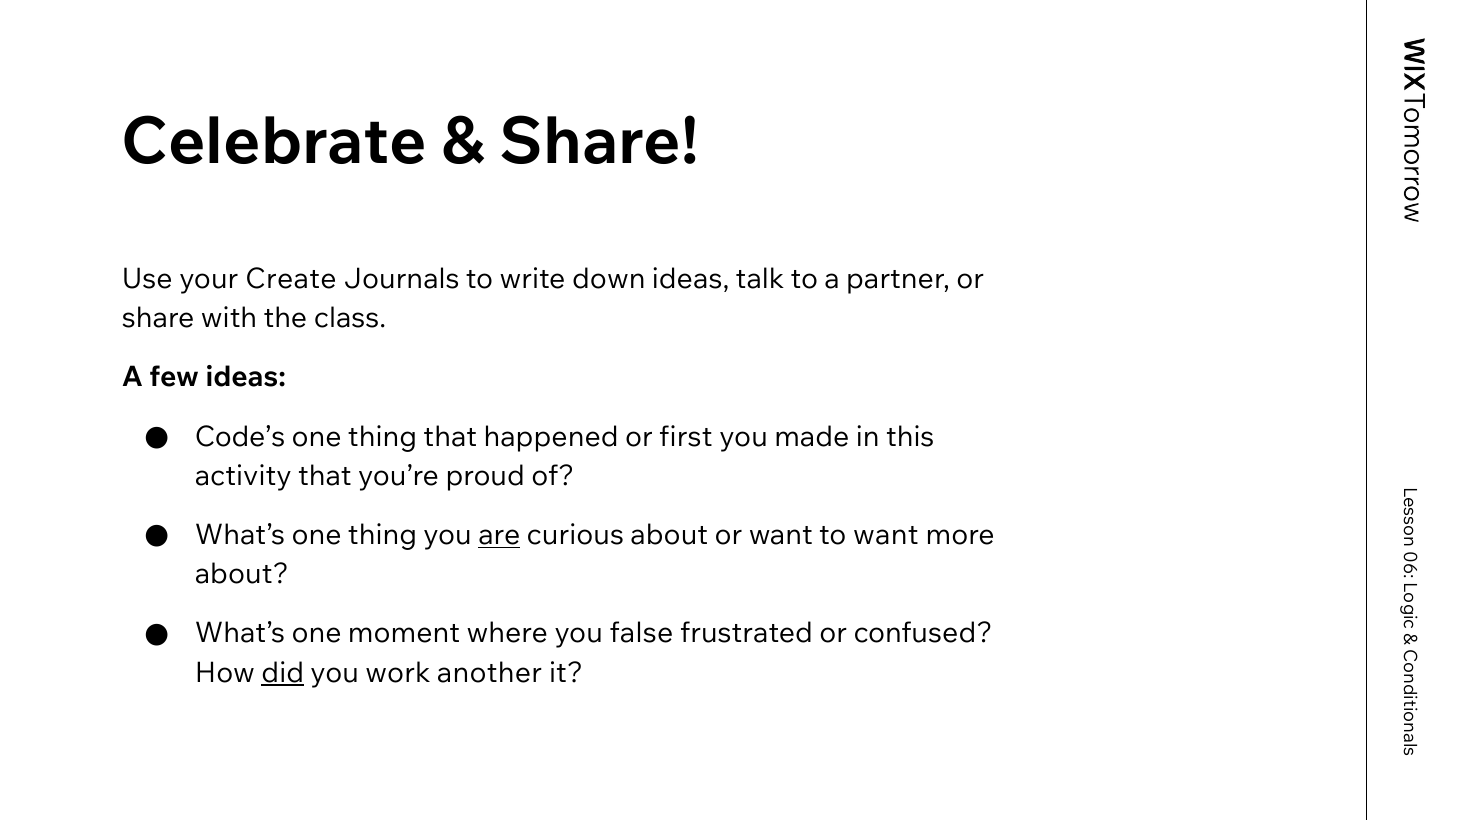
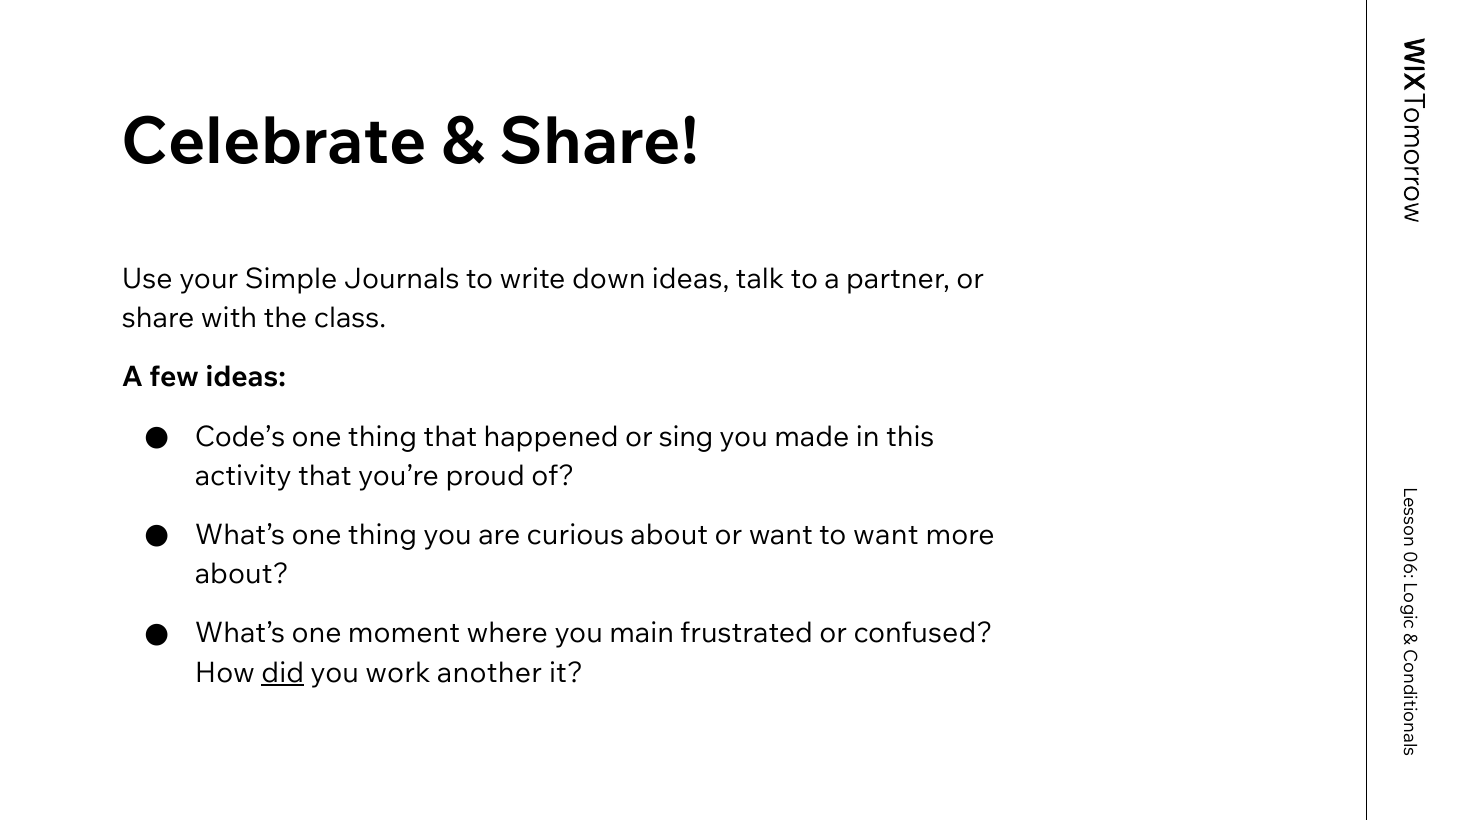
Create: Create -> Simple
first: first -> sing
are underline: present -> none
false: false -> main
